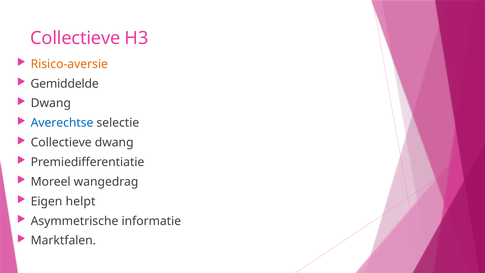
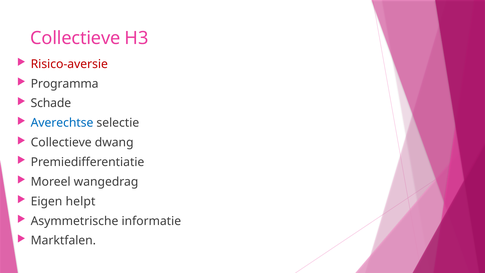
Risico-aversie colour: orange -> red
Gemiddelde: Gemiddelde -> Programma
Dwang at (51, 103): Dwang -> Schade
